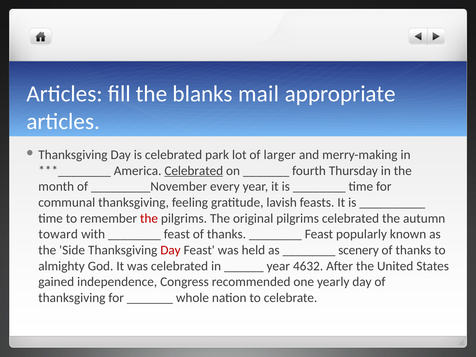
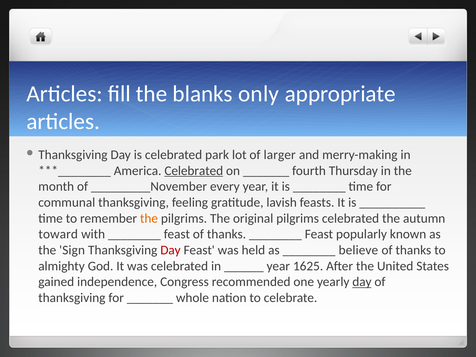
mail: mail -> only
the at (149, 218) colour: red -> orange
Side: Side -> Sign
scenery: scenery -> believe
4632: 4632 -> 1625
day at (362, 282) underline: none -> present
